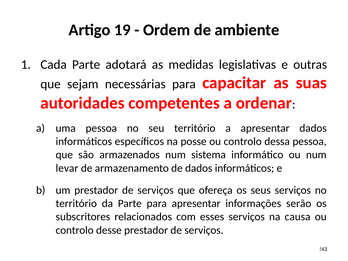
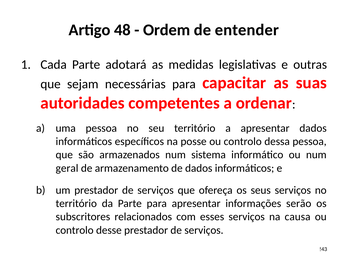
19: 19 -> 48
ambiente: ambiente -> entender
levar: levar -> geral
